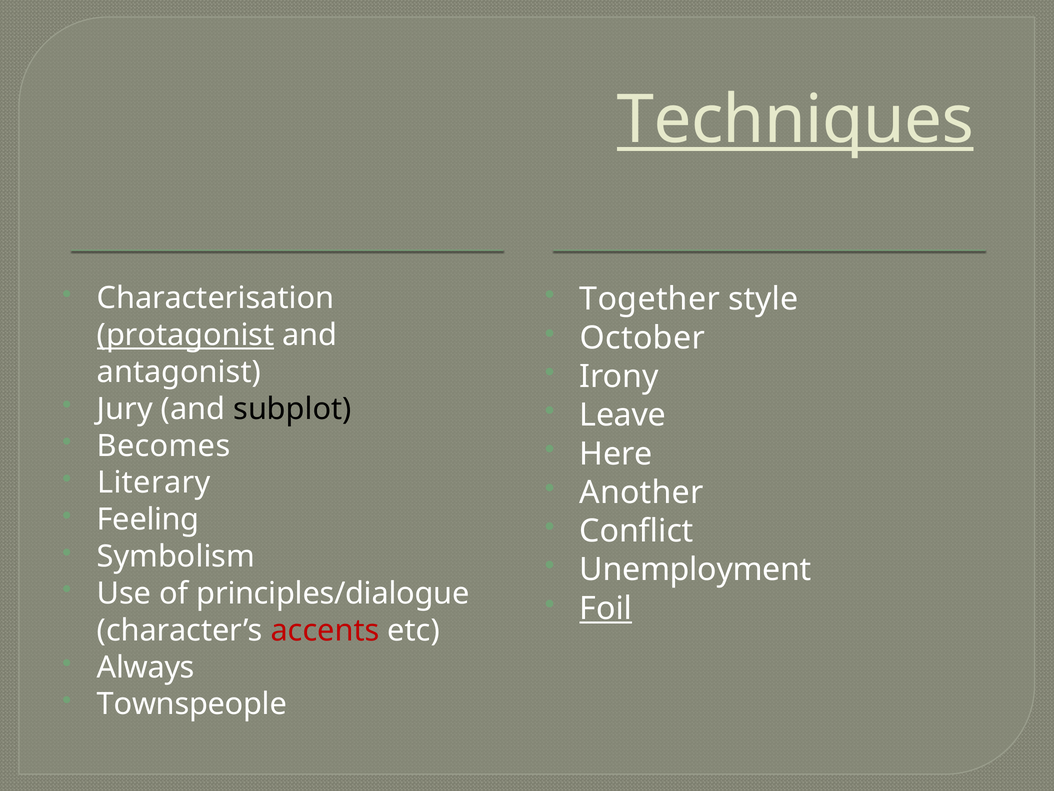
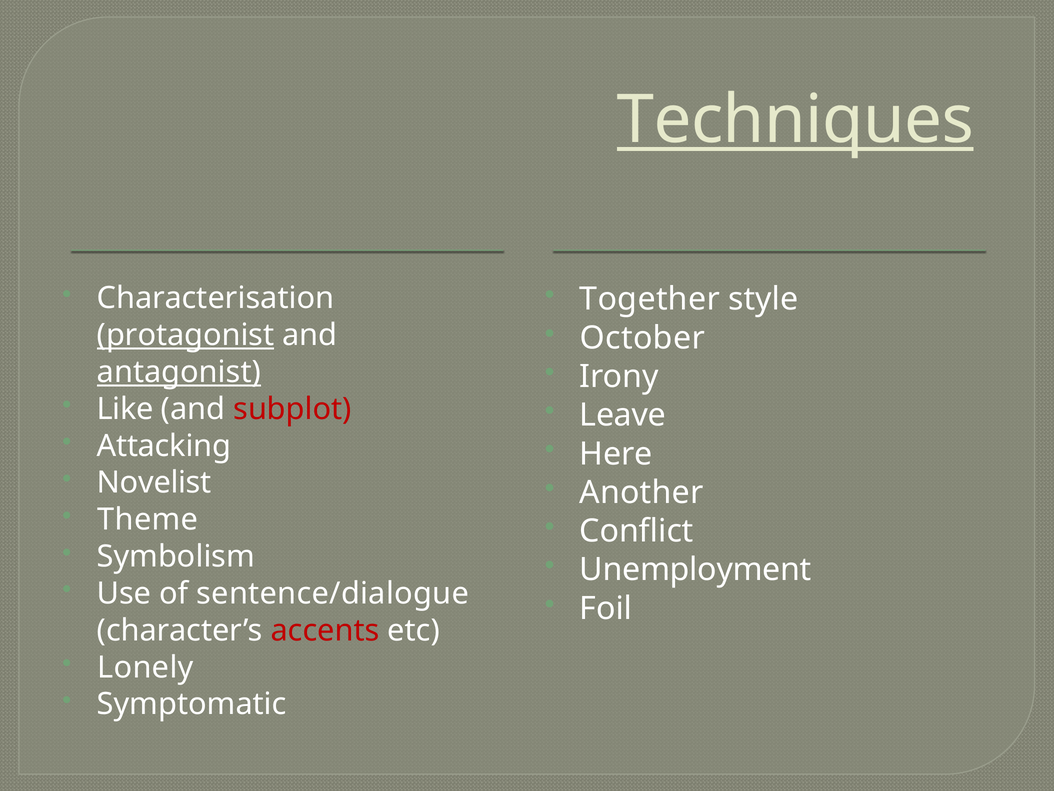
antagonist underline: none -> present
Jury: Jury -> Like
subplot colour: black -> red
Becomes: Becomes -> Attacking
Literary: Literary -> Novelist
Feeling: Feeling -> Theme
principles/dialogue: principles/dialogue -> sentence/dialogue
Foil underline: present -> none
Always: Always -> Lonely
Townspeople: Townspeople -> Symptomatic
